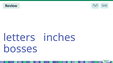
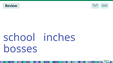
letters: letters -> school
